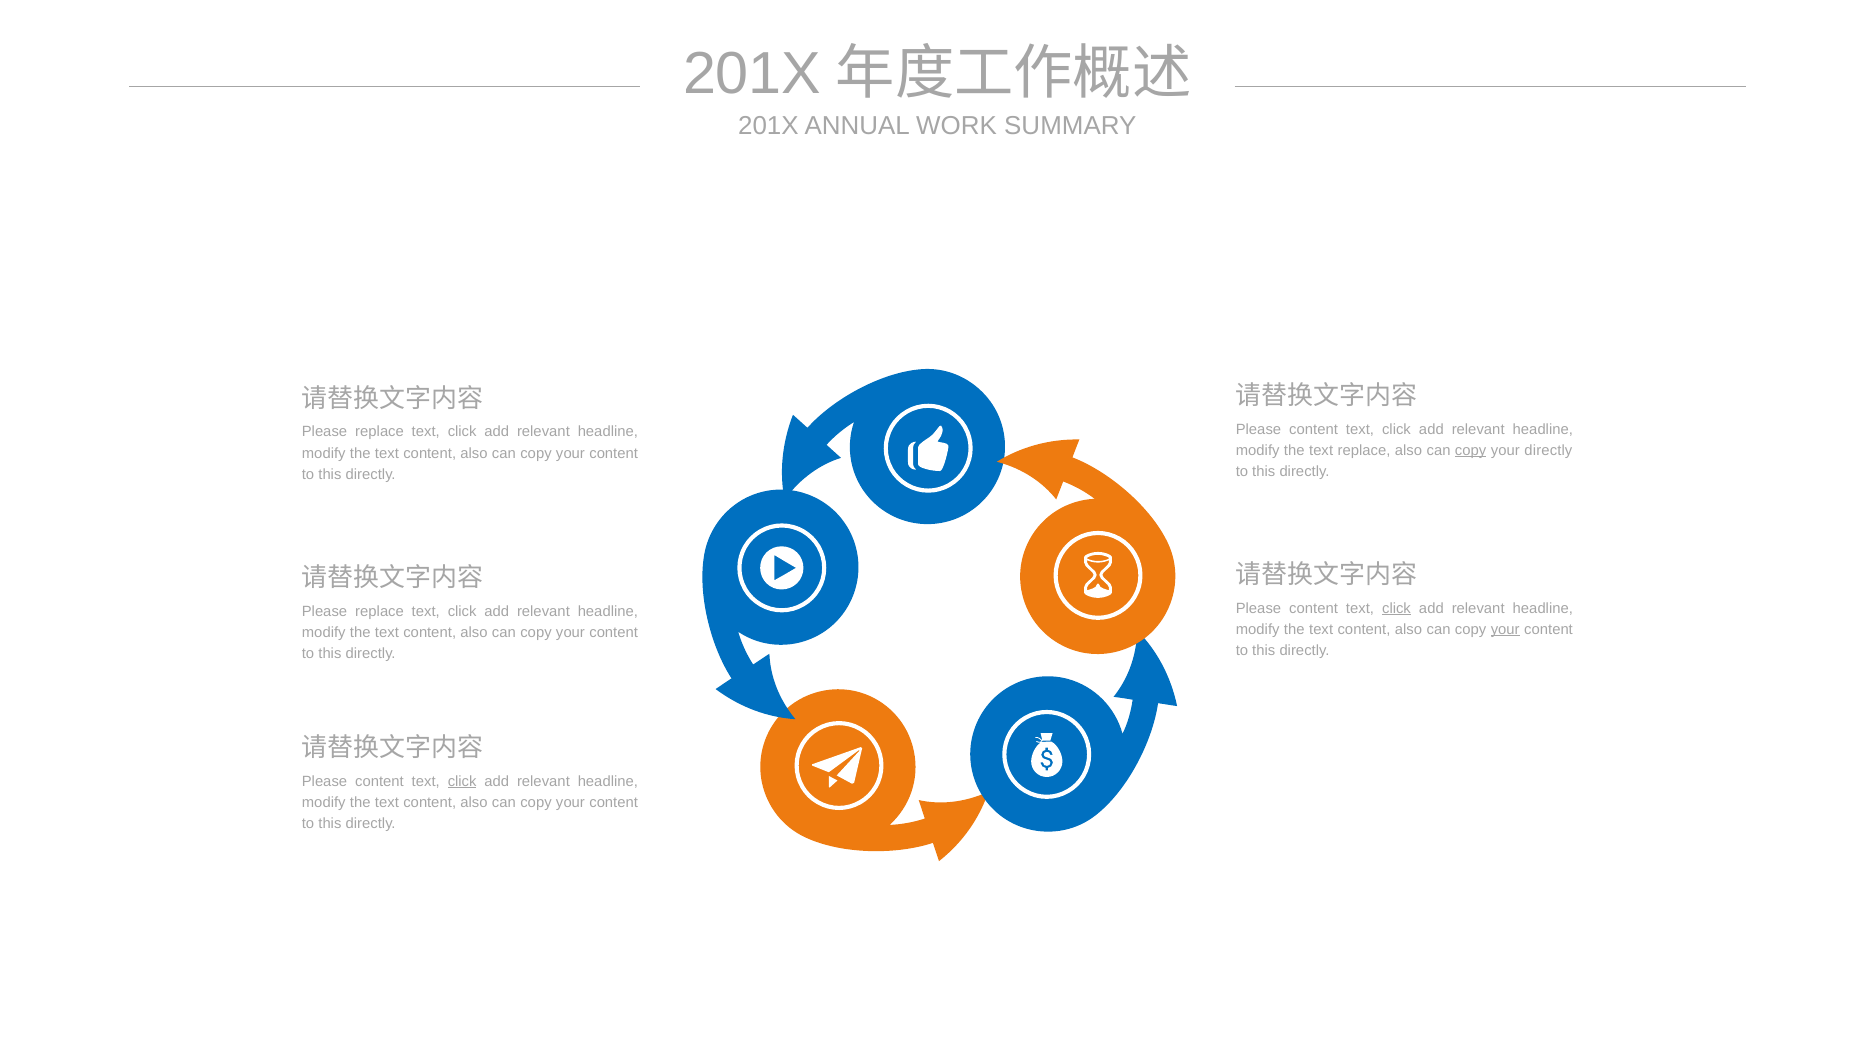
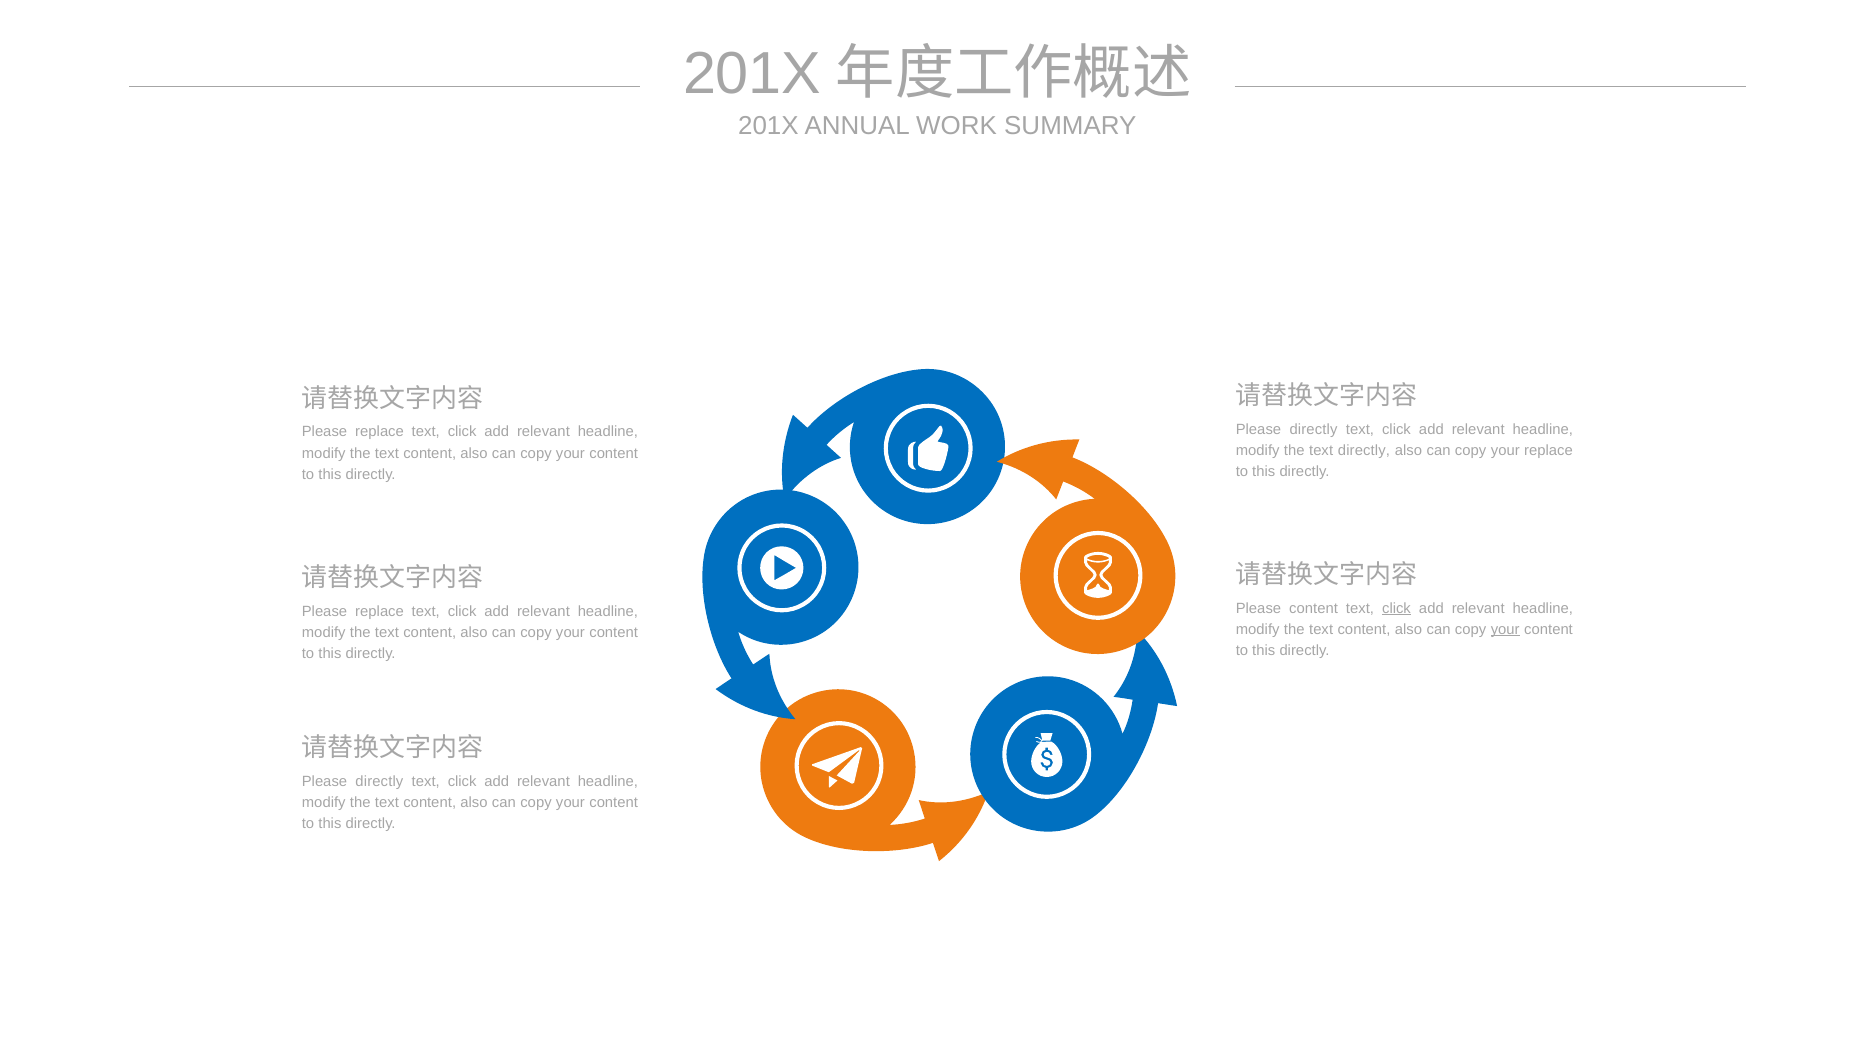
content at (1314, 429): content -> directly
text replace: replace -> directly
copy at (1471, 450) underline: present -> none
your directly: directly -> replace
content at (379, 781): content -> directly
click at (462, 781) underline: present -> none
